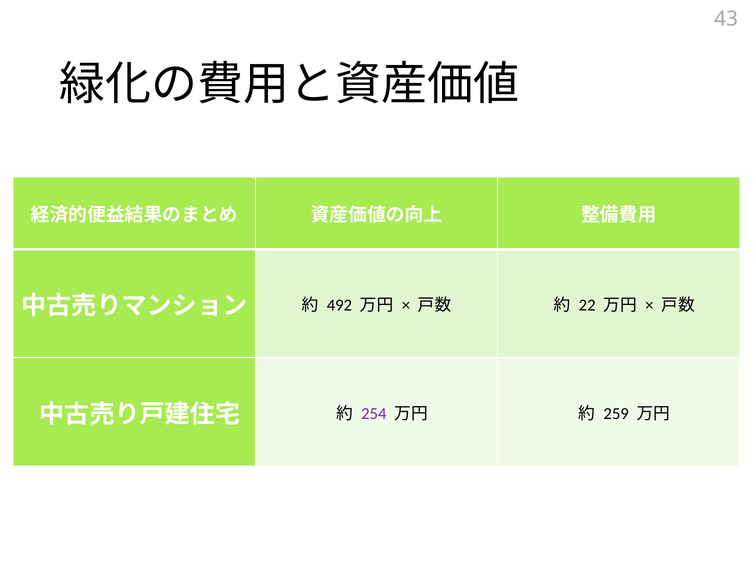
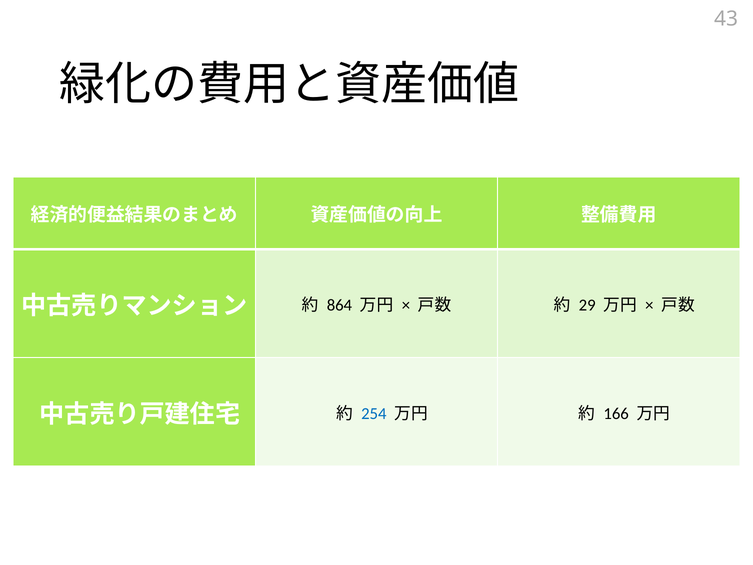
492: 492 -> 864
22: 22 -> 29
254 colour: purple -> blue
259: 259 -> 166
